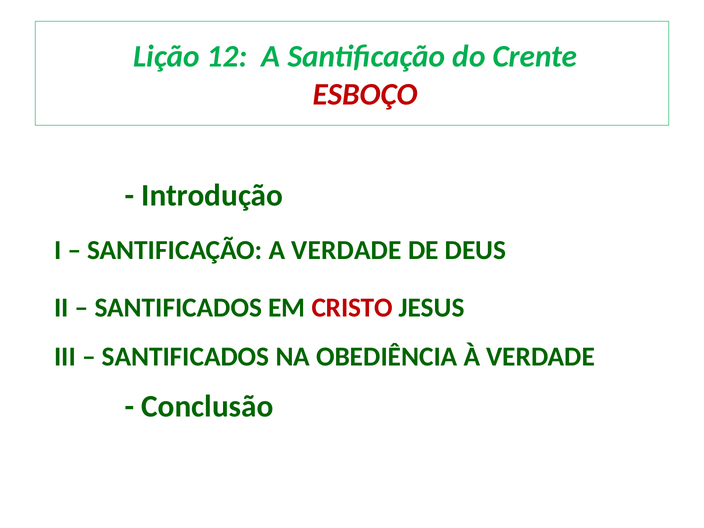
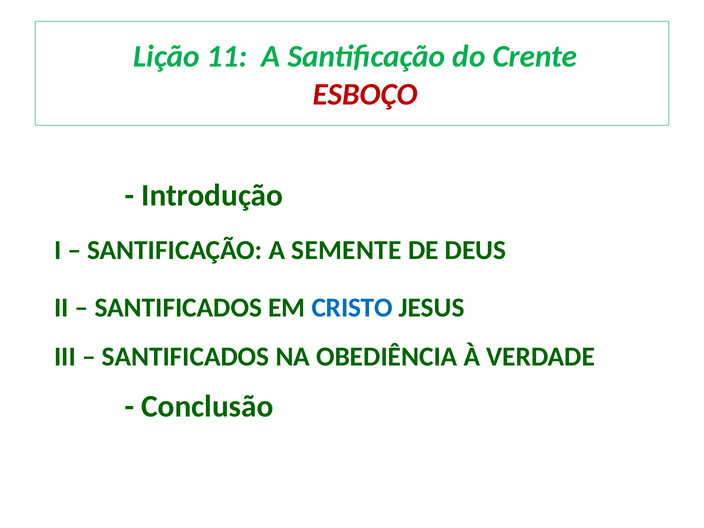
12: 12 -> 11
A VERDADE: VERDADE -> SEMENTE
CRISTO colour: red -> blue
